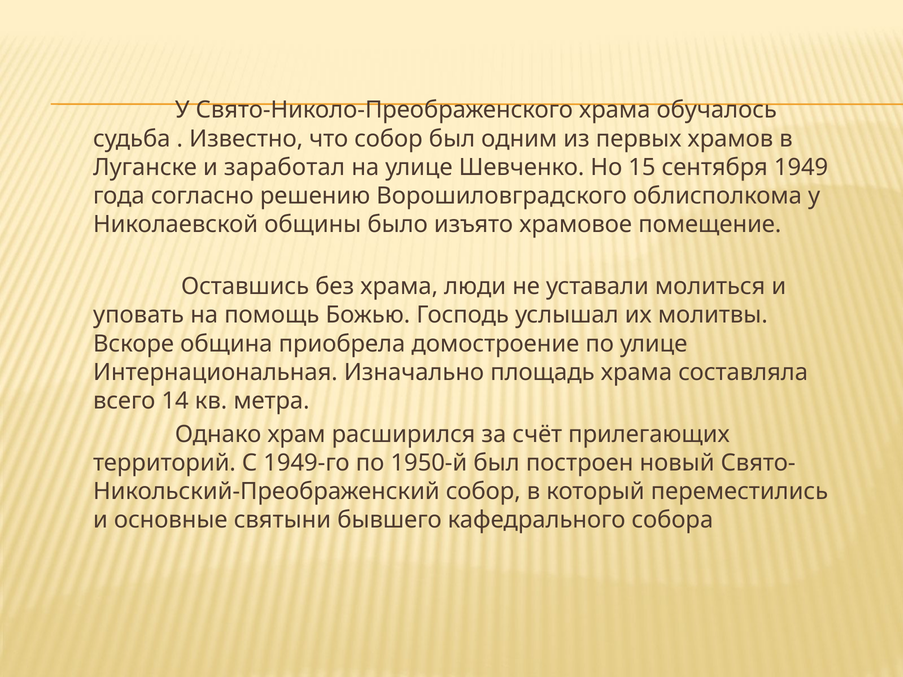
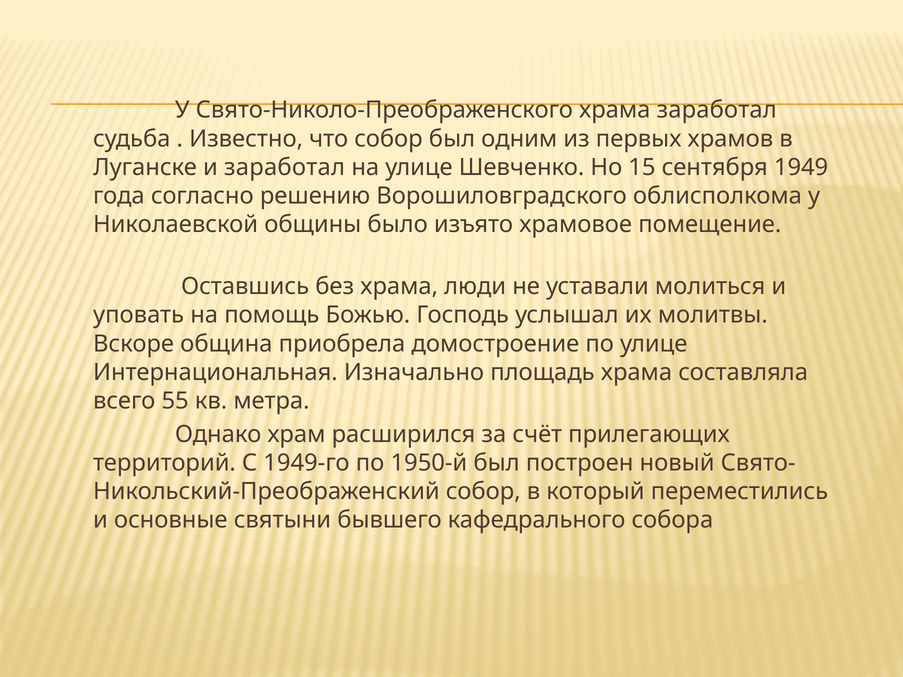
храма обучалось: обучалось -> заработал
14: 14 -> 55
